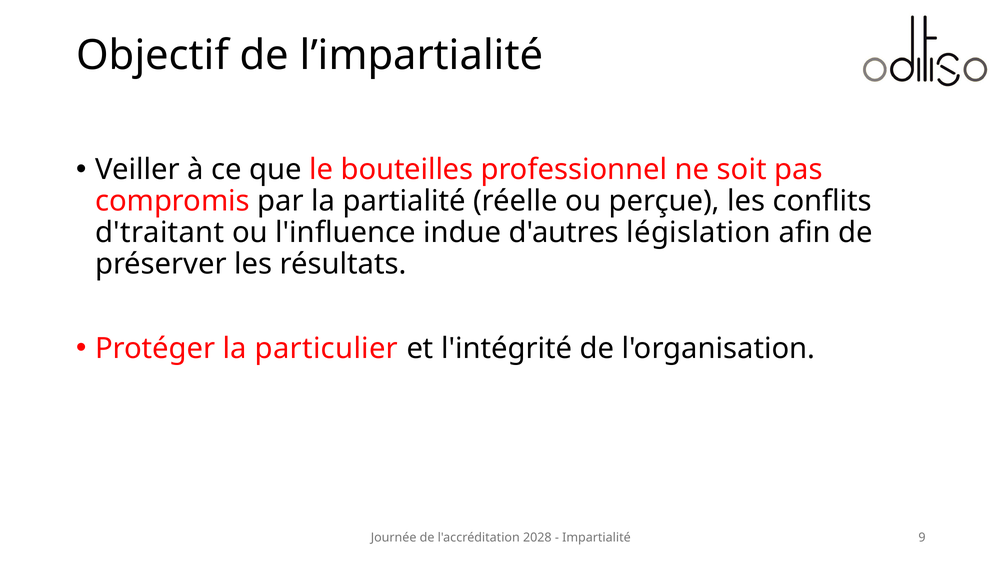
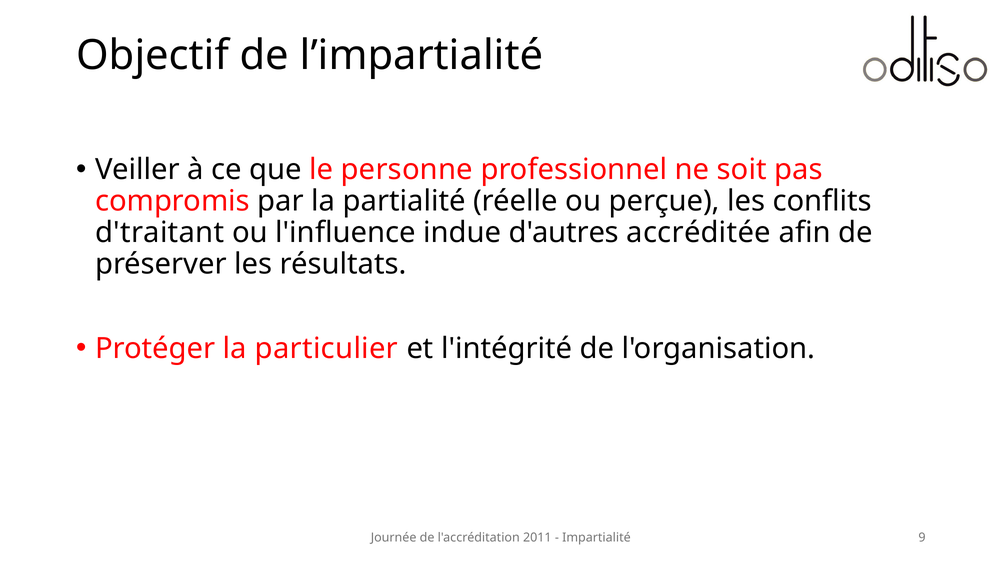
bouteilles: bouteilles -> personne
législation: législation -> accréditée
2028: 2028 -> 2011
